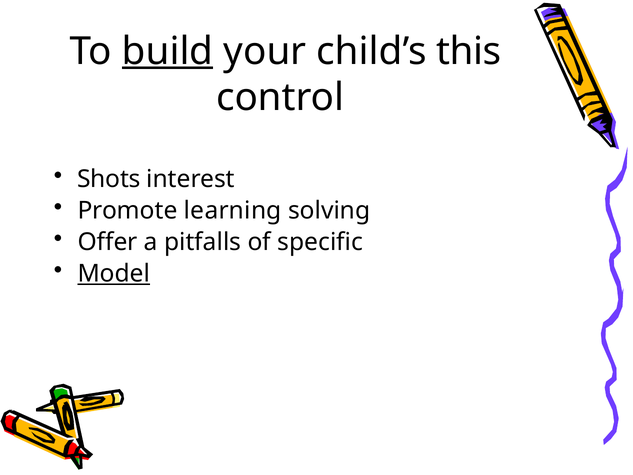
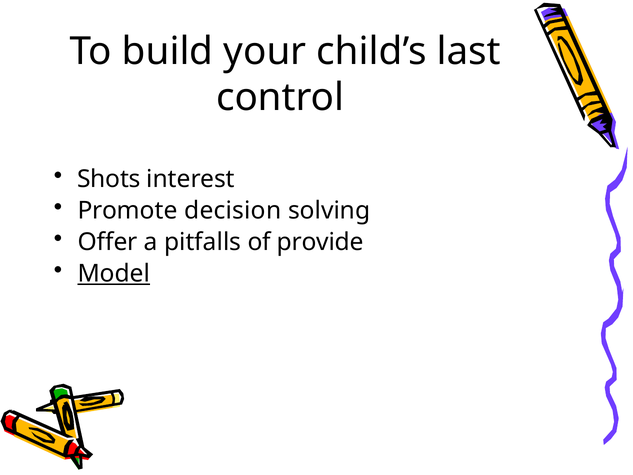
build underline: present -> none
this: this -> last
learning: learning -> decision
specific: specific -> provide
